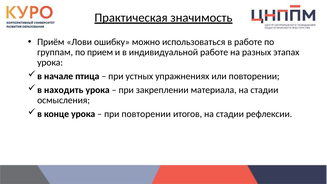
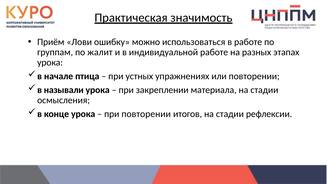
прием: прием -> жалит
находить: находить -> называли
